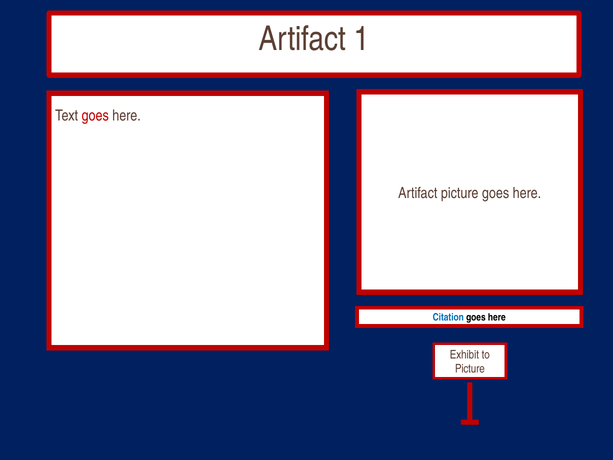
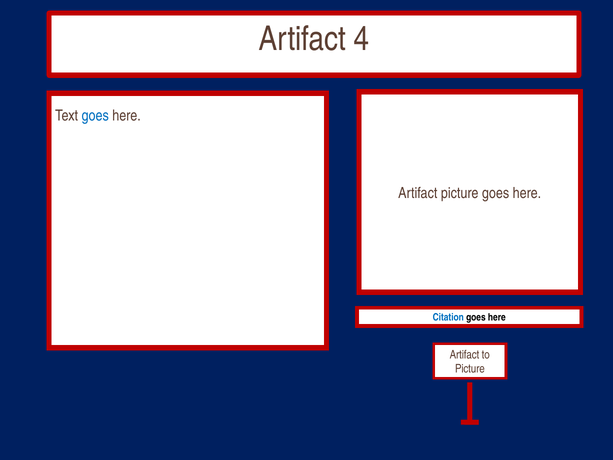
1: 1 -> 4
goes at (95, 116) colour: red -> blue
Exhibit at (464, 355): Exhibit -> Artifact
